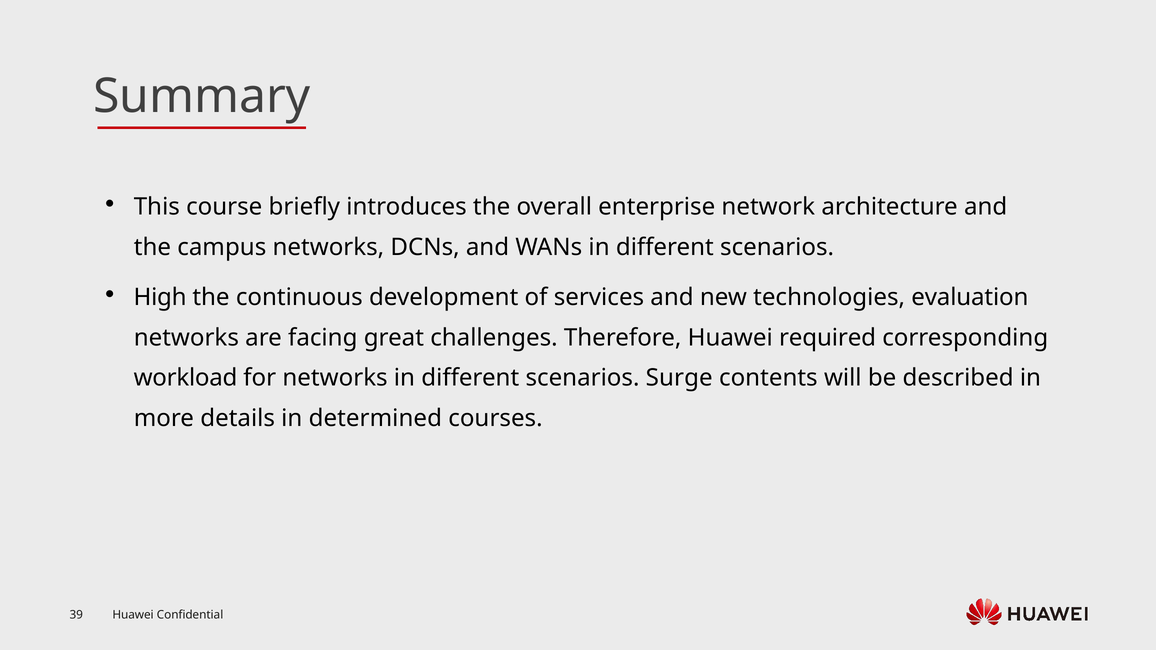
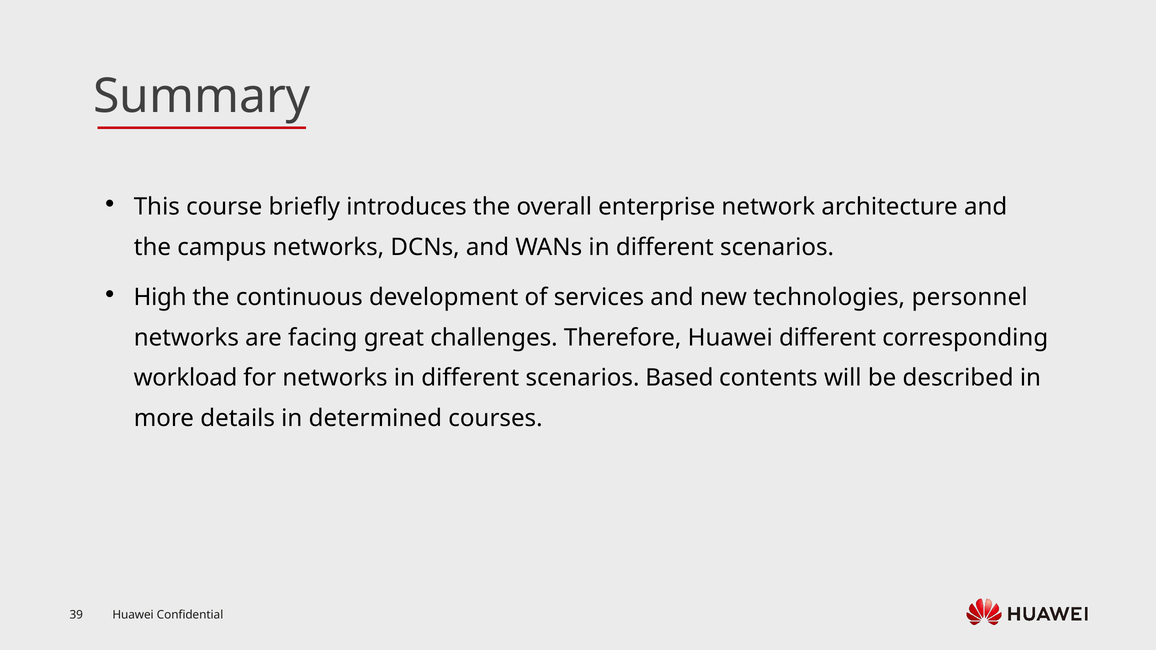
evaluation: evaluation -> personnel
Huawei required: required -> different
Surge: Surge -> Based
